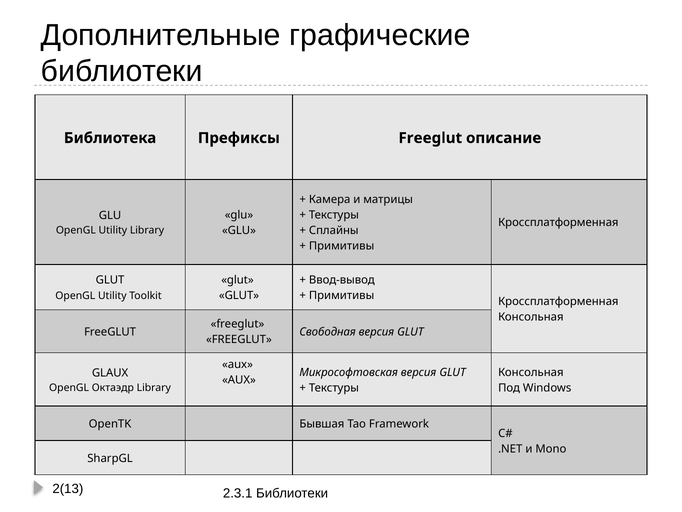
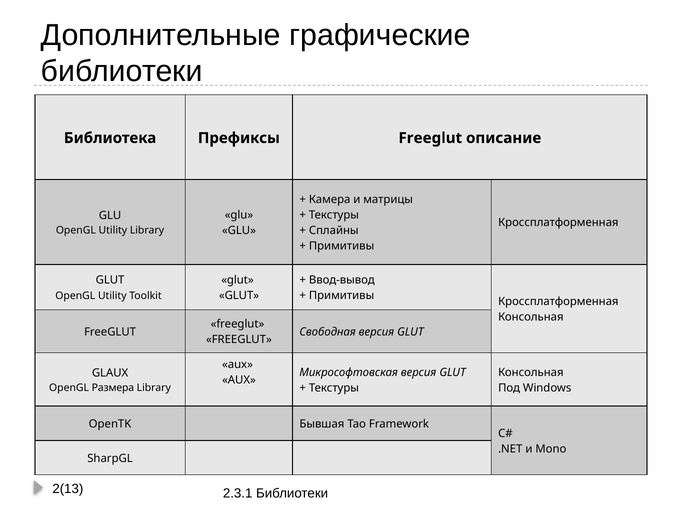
Октаэдр: Октаэдр -> Размера
